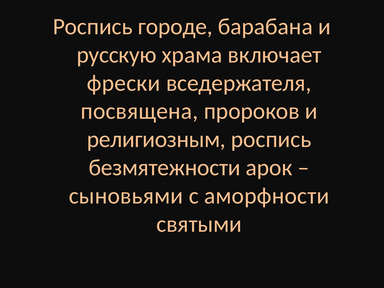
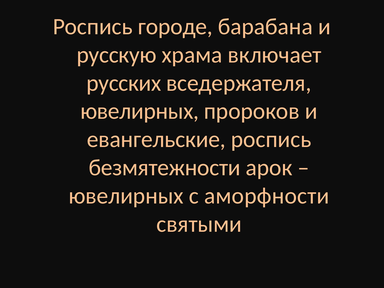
фрески: фрески -> русских
посвящена at (139, 111): посвящена -> ювелирных
религиозным: религиозным -> евангельские
сыновьями at (126, 196): сыновьями -> ювелирных
